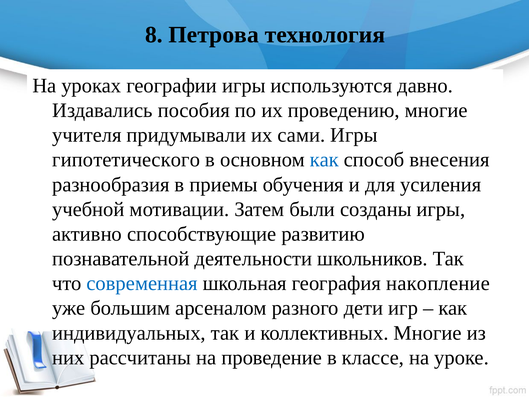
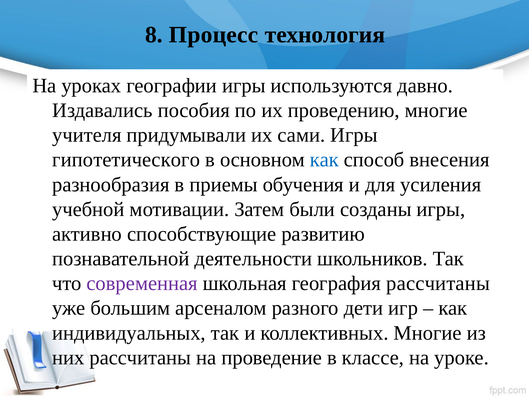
Петрова: Петрова -> Процесс
современная colour: blue -> purple
география накопление: накопление -> рассчитаны
